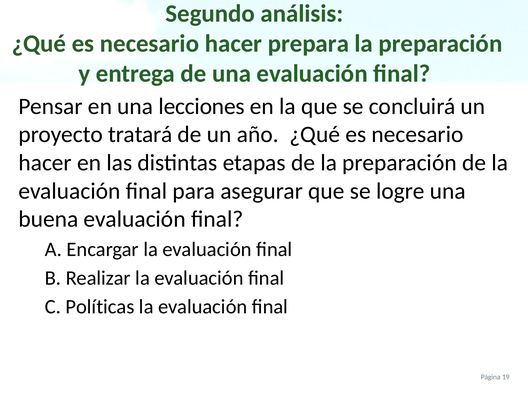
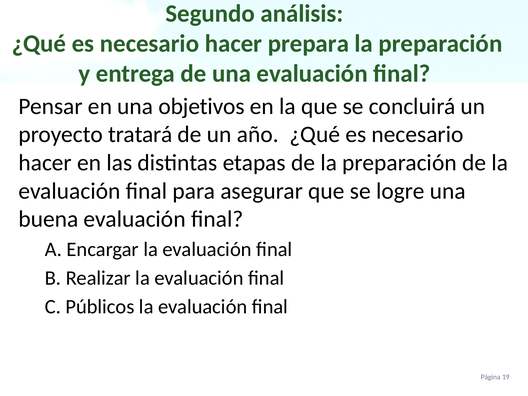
lecciones: lecciones -> objetivos
Políticas: Políticas -> Públicos
